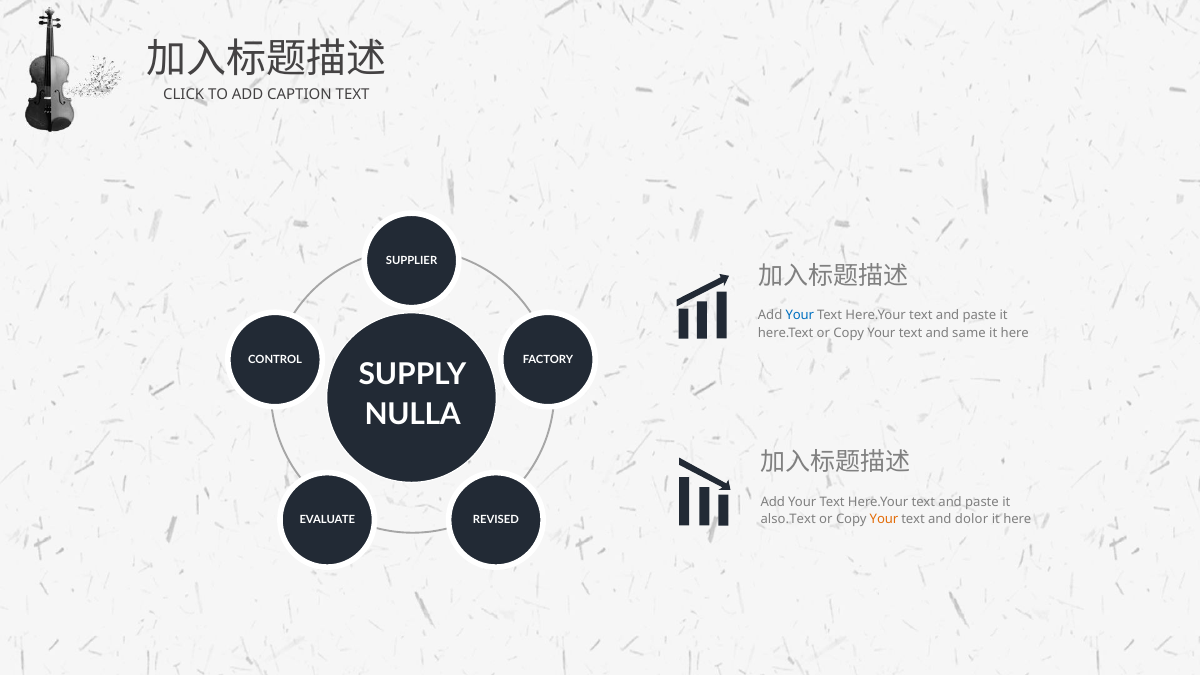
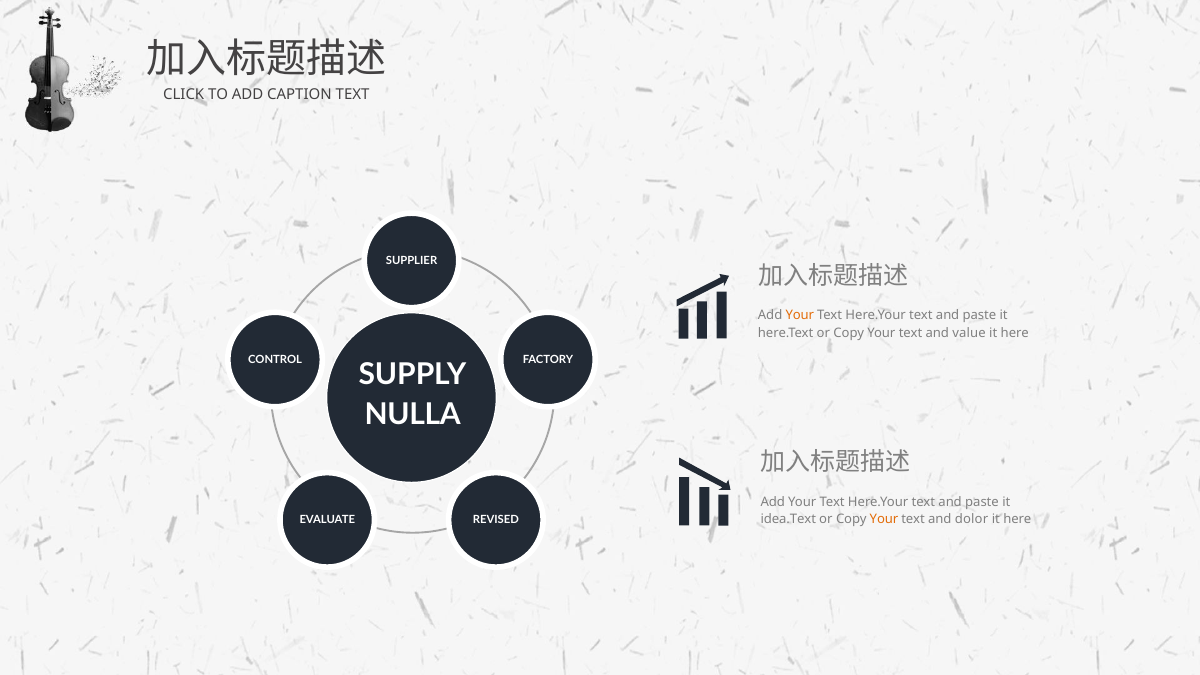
Your at (800, 316) colour: blue -> orange
same: same -> value
also.Text: also.Text -> idea.Text
